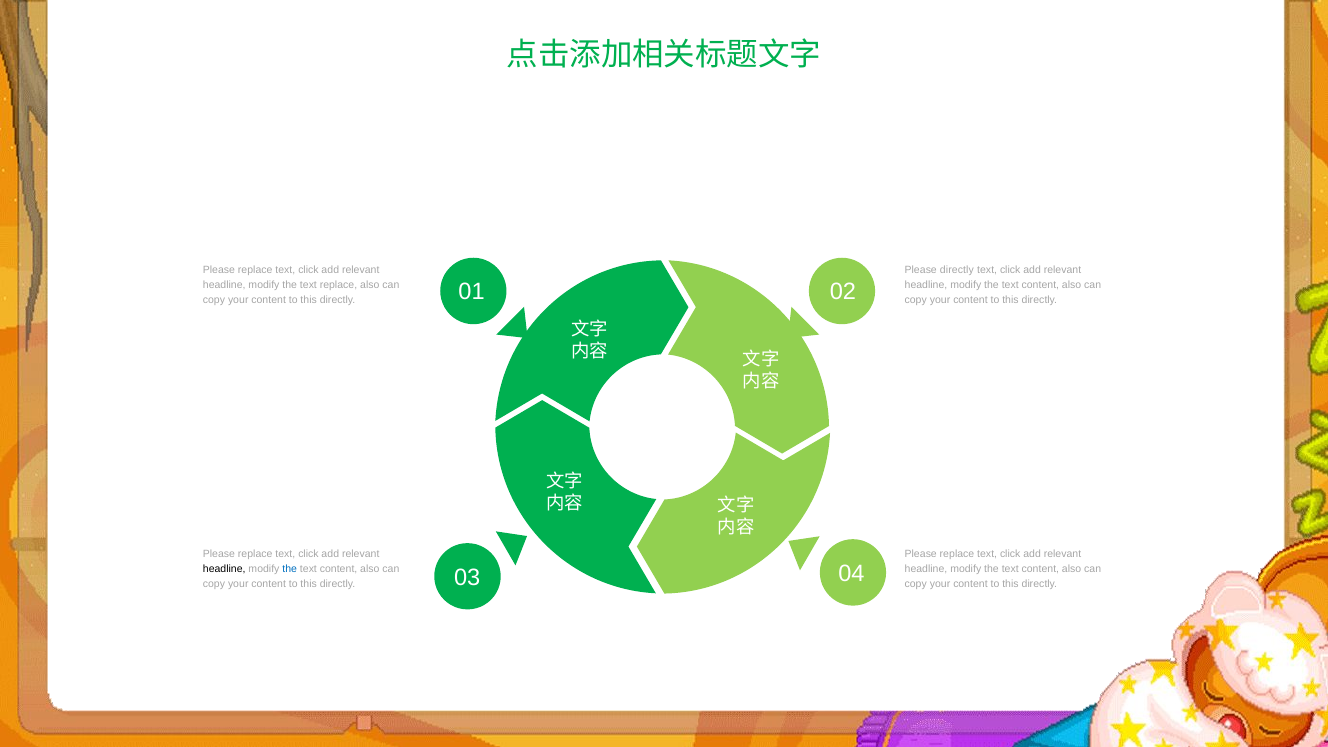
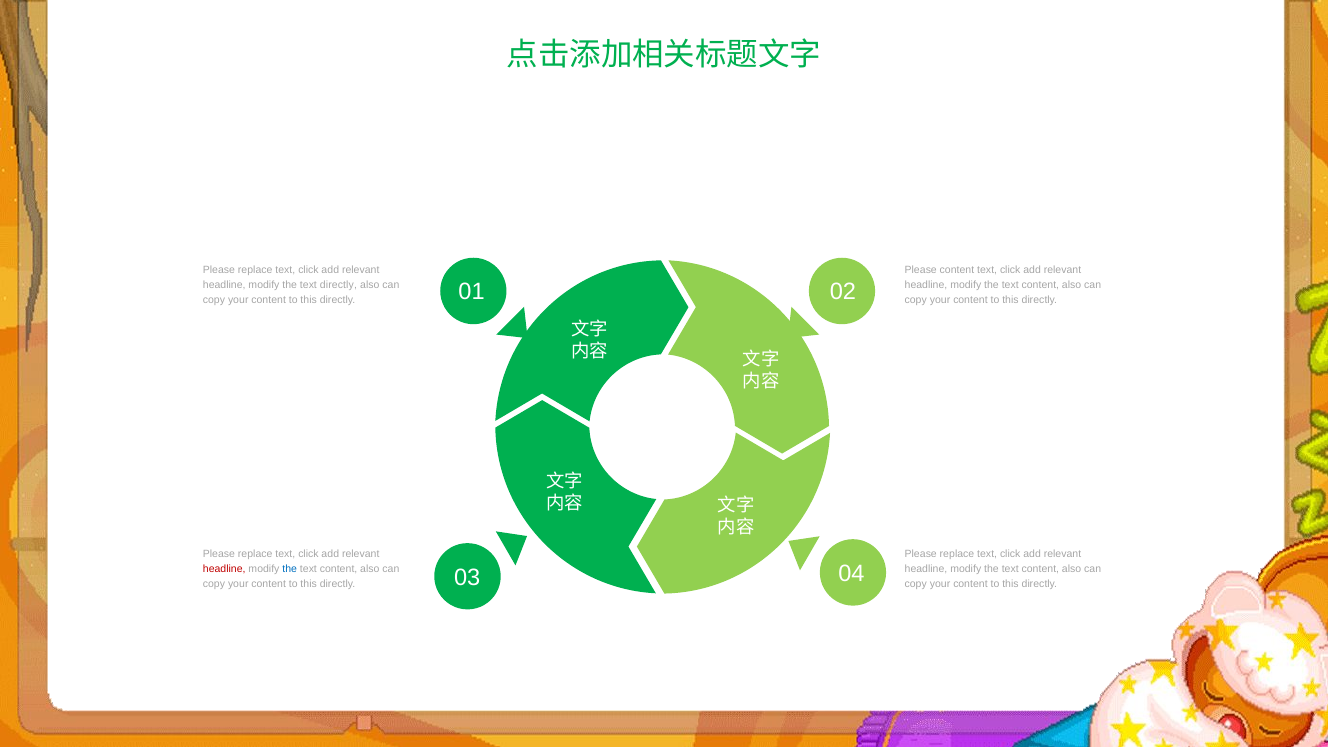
Please directly: directly -> content
text replace: replace -> directly
headline at (224, 569) colour: black -> red
